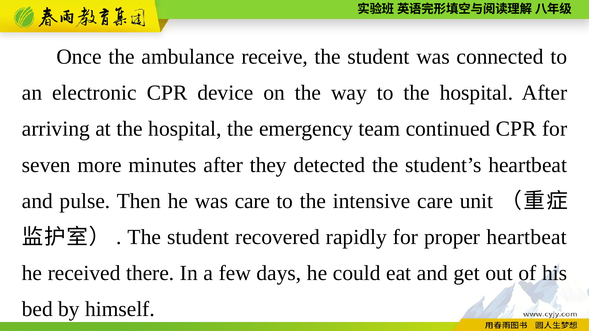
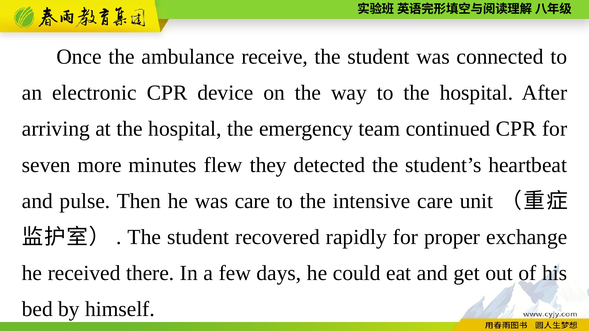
minutes after: after -> flew
proper heartbeat: heartbeat -> exchange
